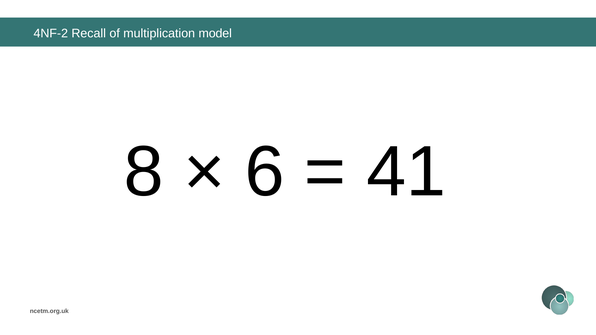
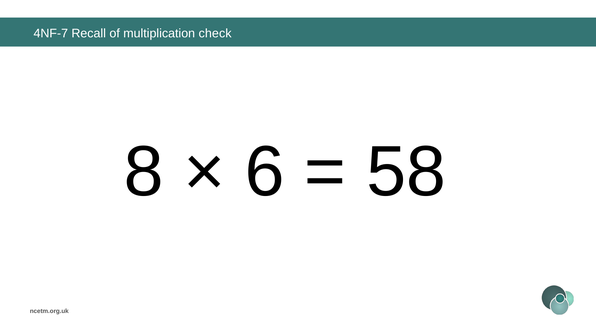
4NF-2: 4NF-2 -> 4NF-7
model: model -> check
41: 41 -> 58
